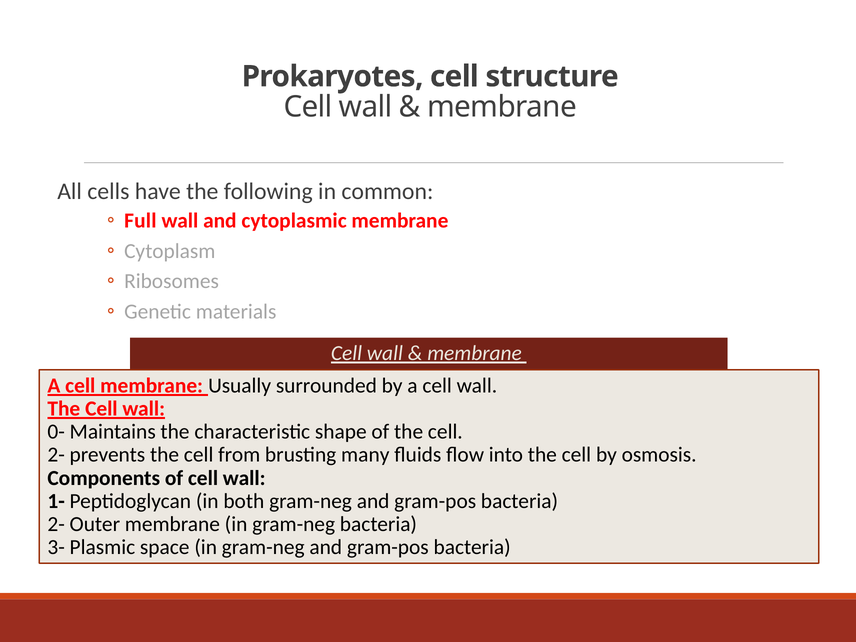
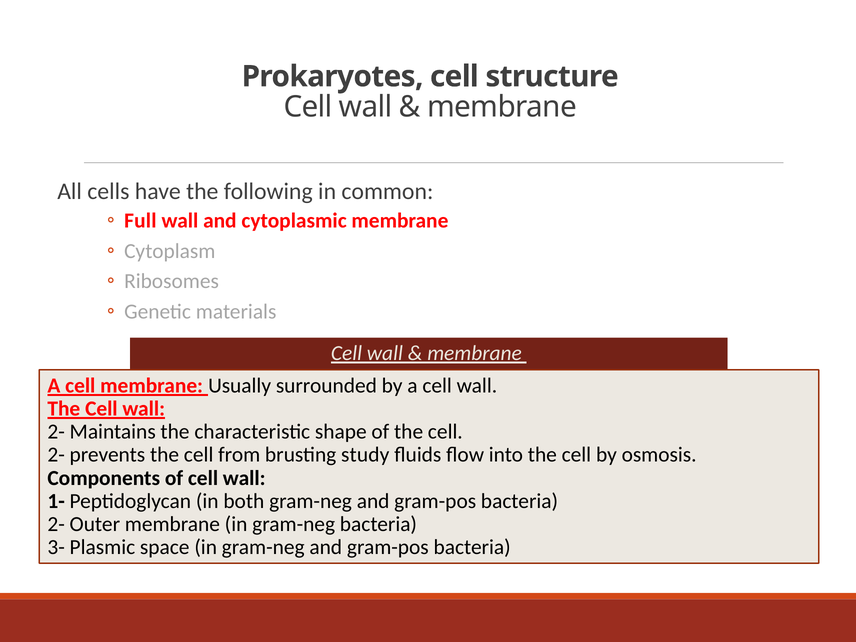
0- at (56, 432): 0- -> 2-
many: many -> study
